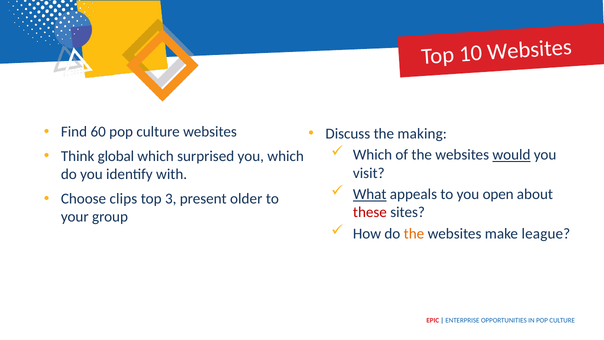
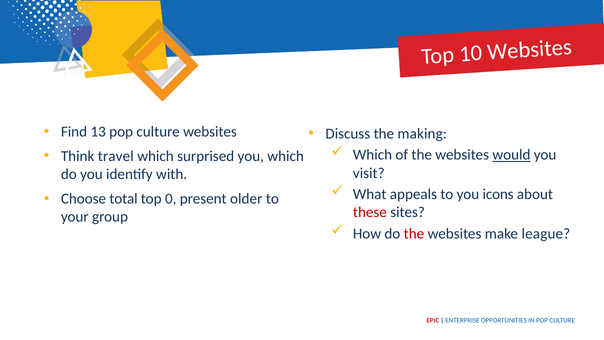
60: 60 -> 13
global: global -> travel
What underline: present -> none
open: open -> icons
clips: clips -> total
3: 3 -> 0
the at (414, 234) colour: orange -> red
